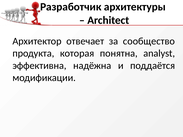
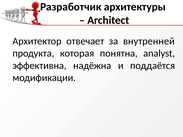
сообщество: сообщество -> внутренней
